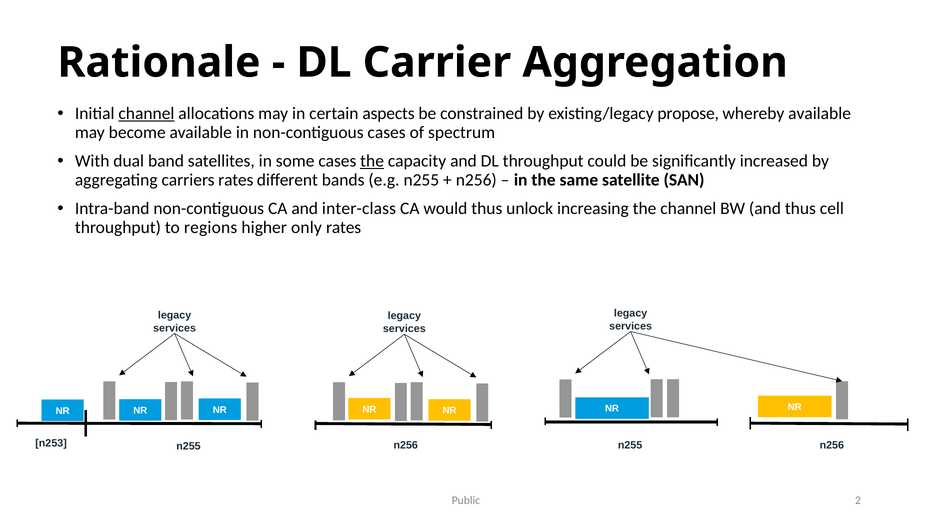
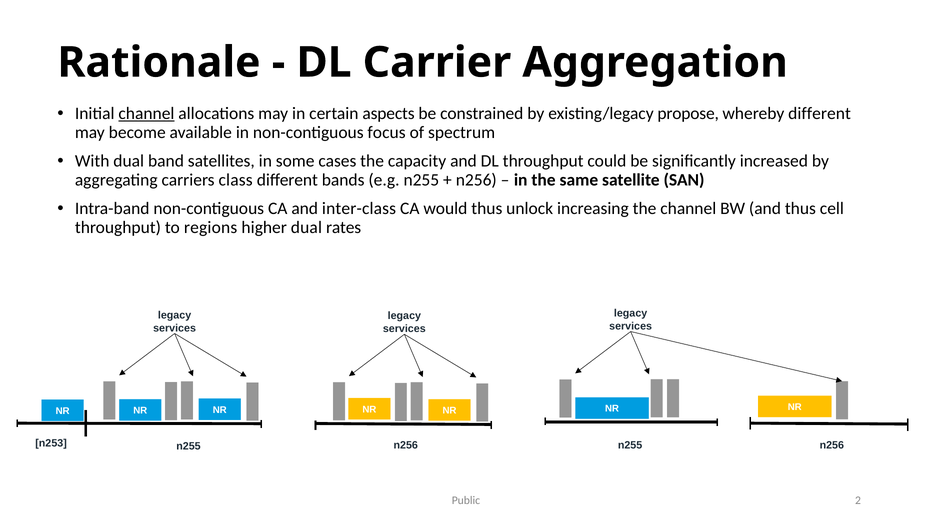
whereby available: available -> different
non-contiguous cases: cases -> focus
the at (372, 161) underline: present -> none
carriers rates: rates -> class
higher only: only -> dual
